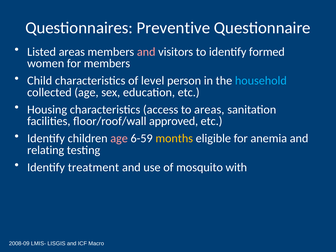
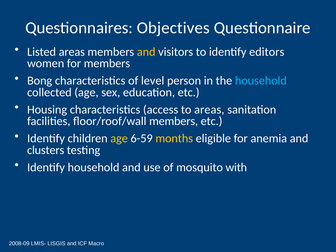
Preventive: Preventive -> Objectives
and at (146, 52) colour: pink -> yellow
formed: formed -> editors
Child: Child -> Bong
floor/roof/wall approved: approved -> members
age at (119, 138) colour: pink -> yellow
relating: relating -> clusters
Identify treatment: treatment -> household
